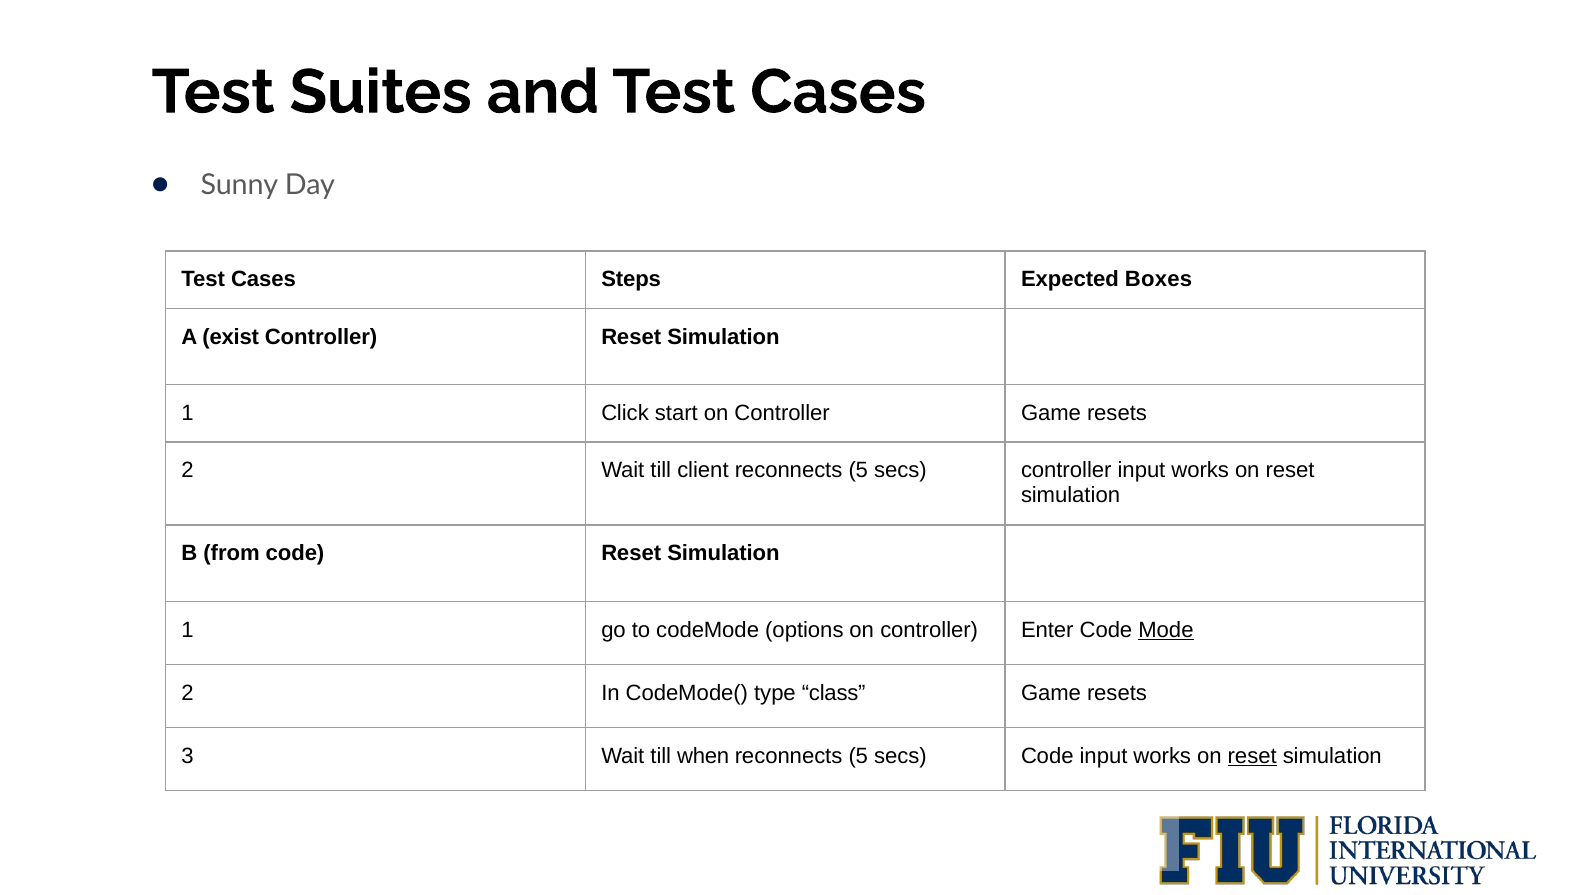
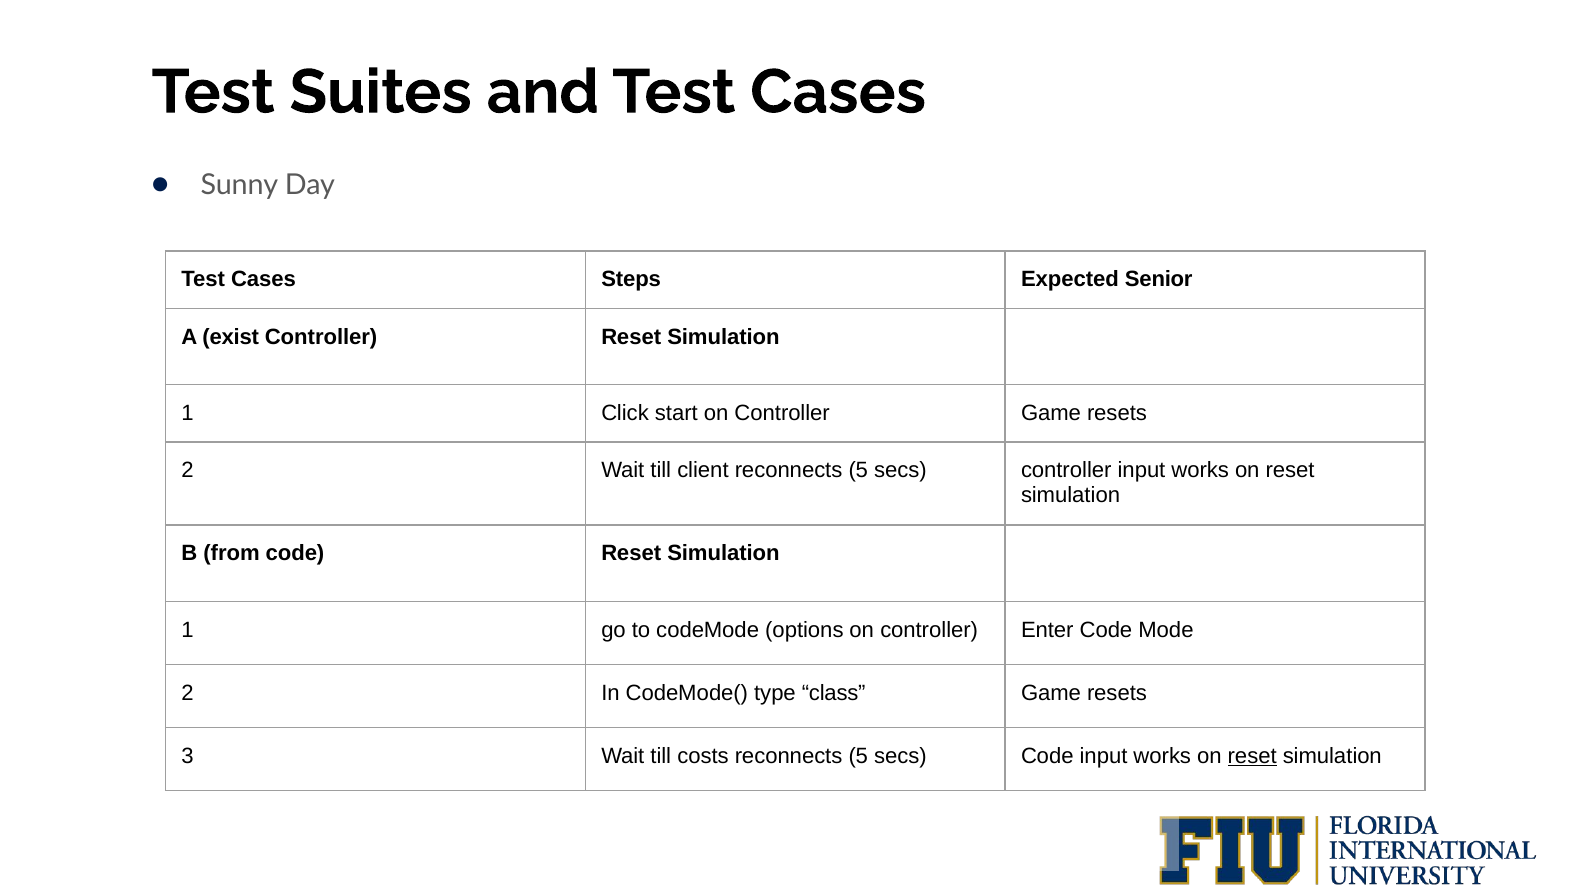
Boxes: Boxes -> Senior
Mode underline: present -> none
when: when -> costs
